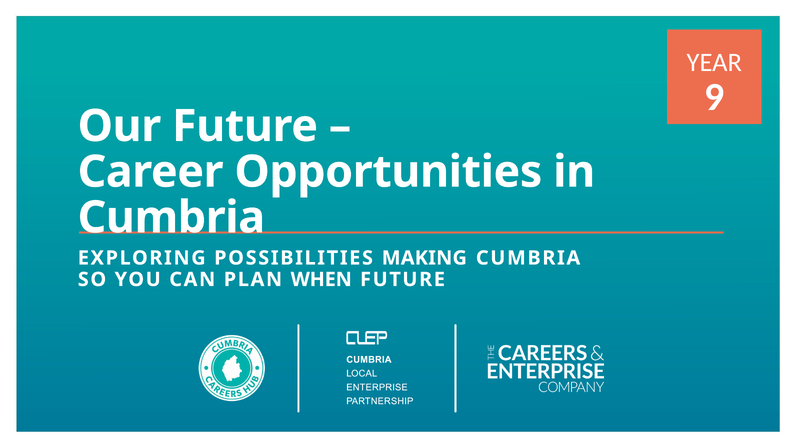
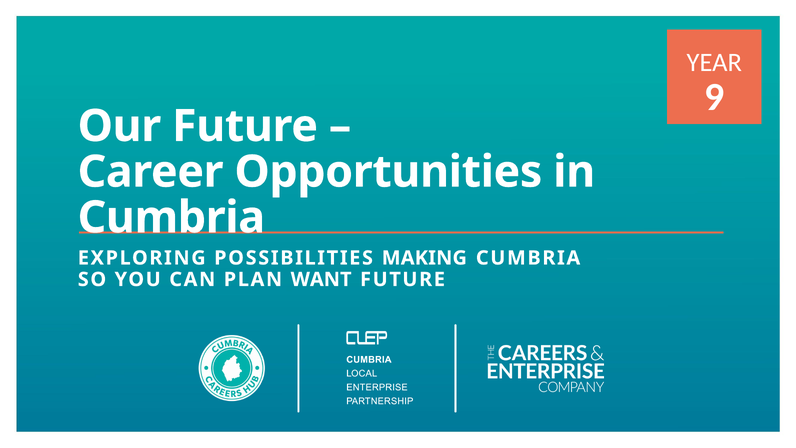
WHEN: WHEN -> WANT
